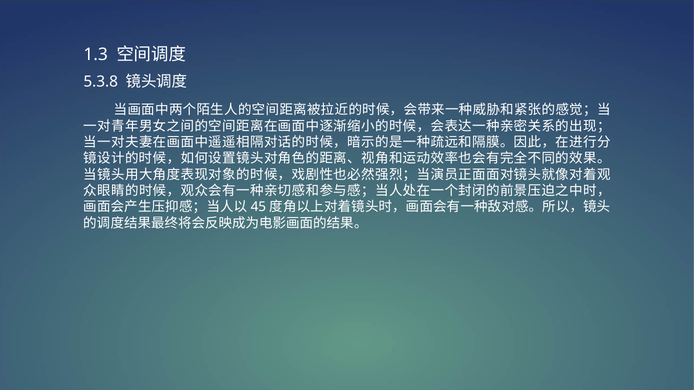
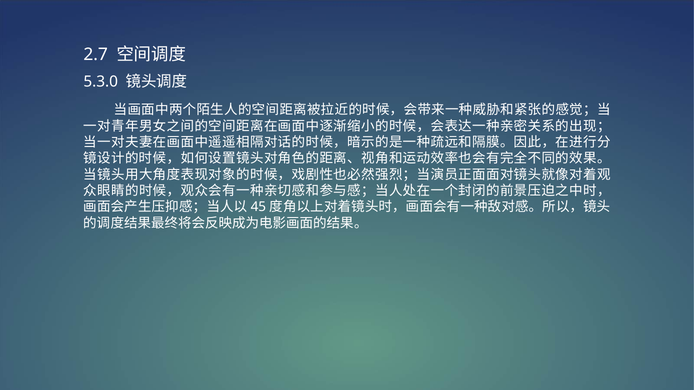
1.3: 1.3 -> 2.7
5.3.8: 5.3.8 -> 5.3.0
